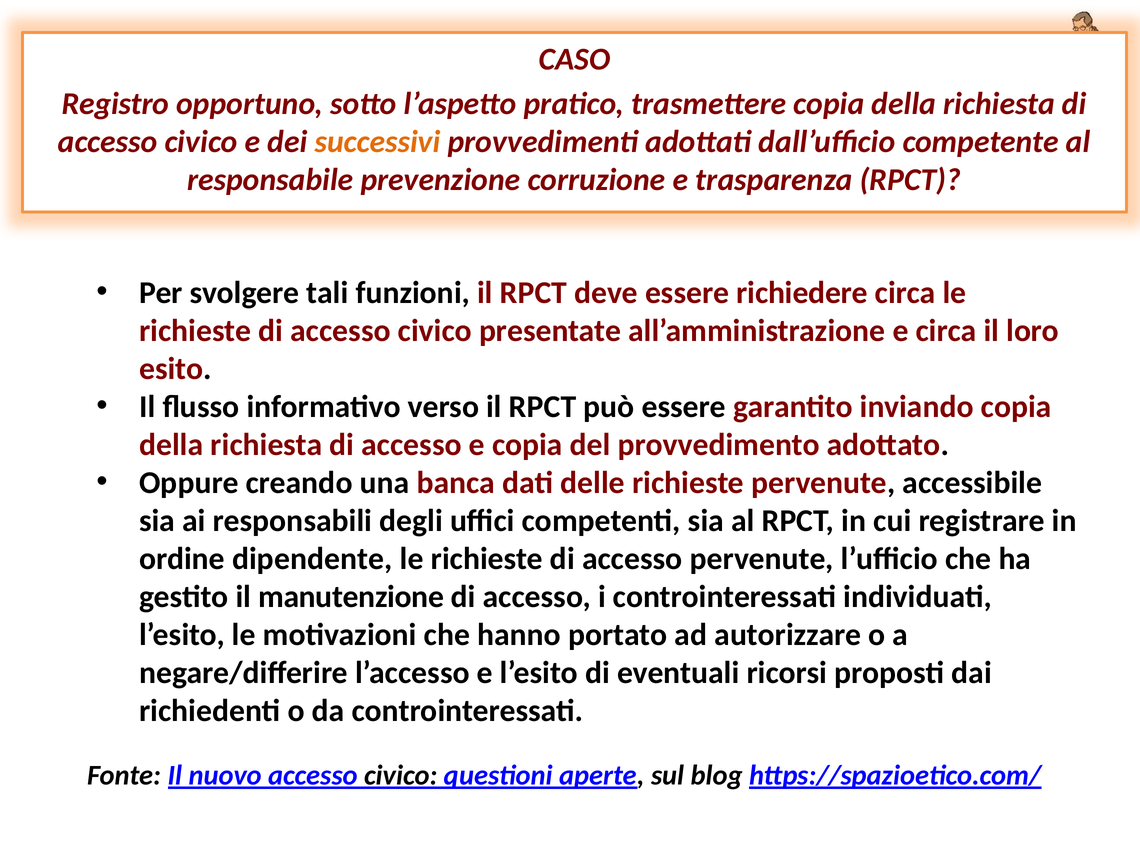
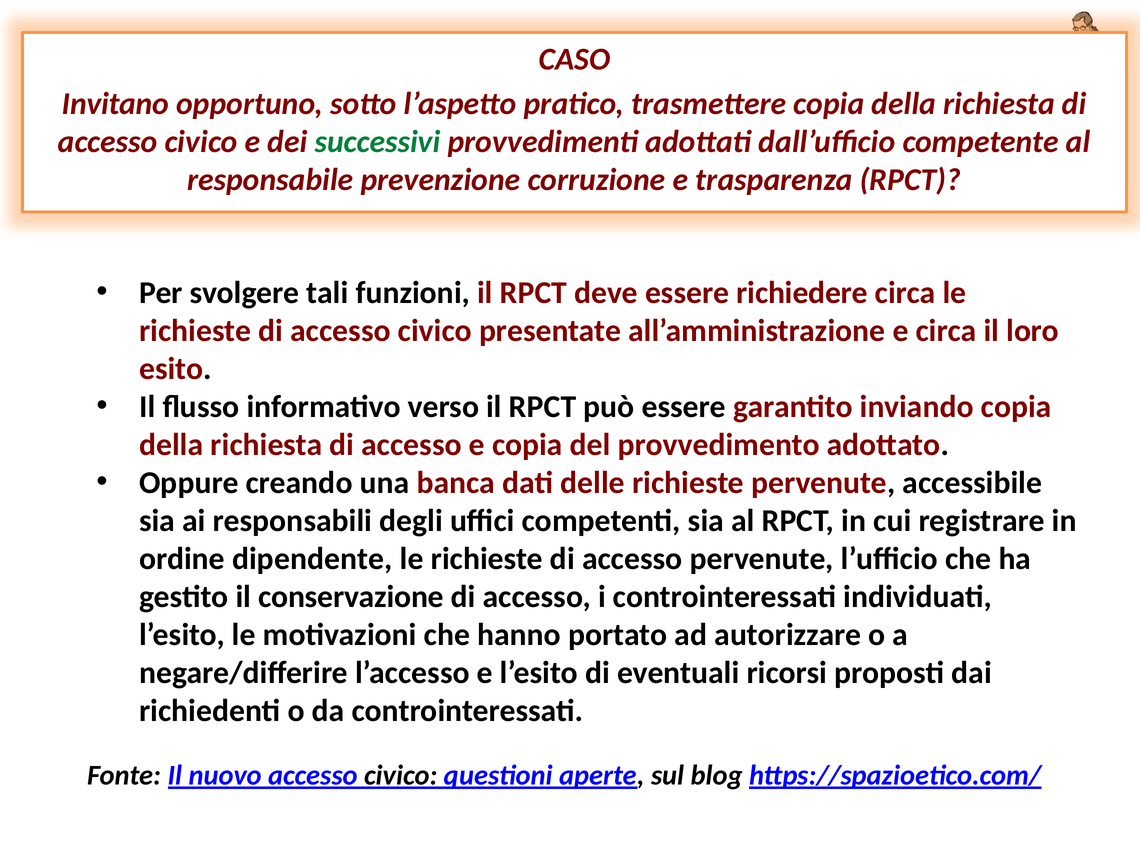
Registro: Registro -> Invitano
successivi colour: orange -> green
manutenzione: manutenzione -> conservazione
